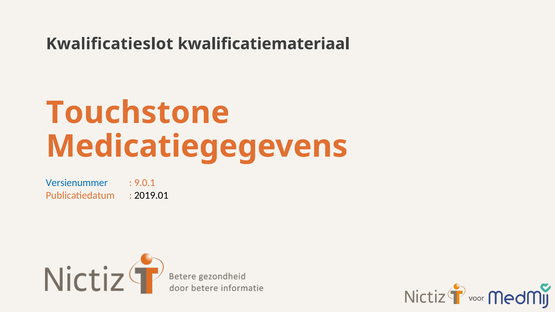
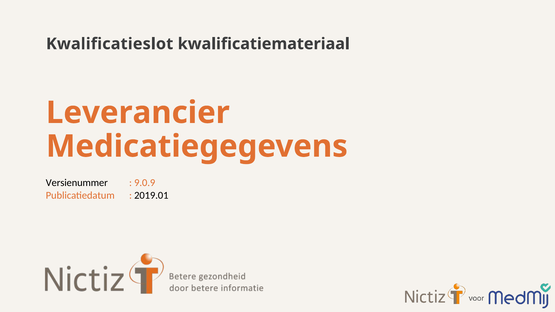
Touchstone: Touchstone -> Leverancier
Versienummer colour: blue -> black
9.0.1: 9.0.1 -> 9.0.9
